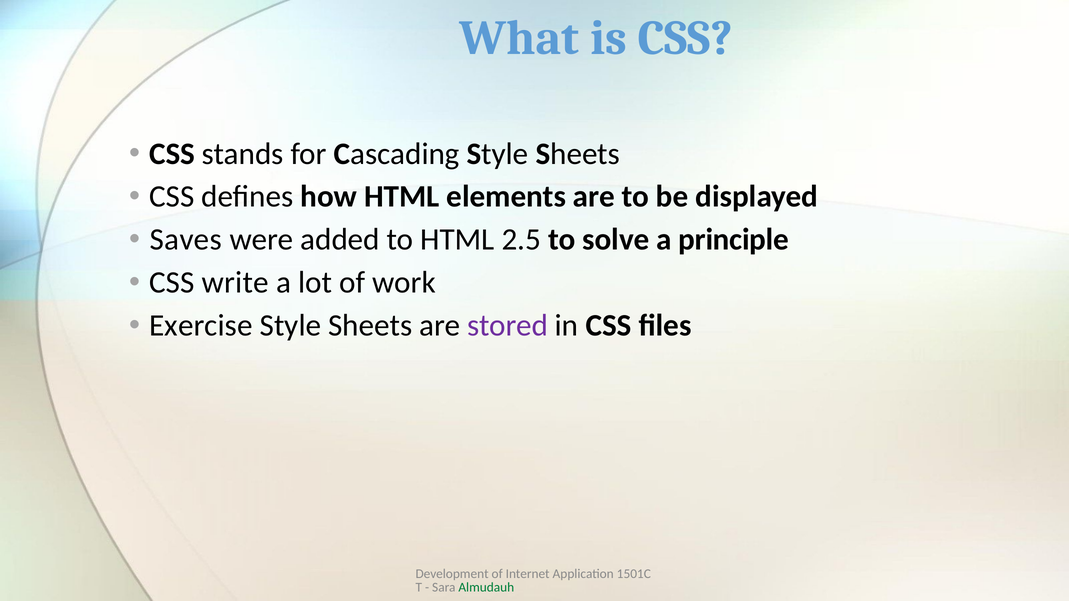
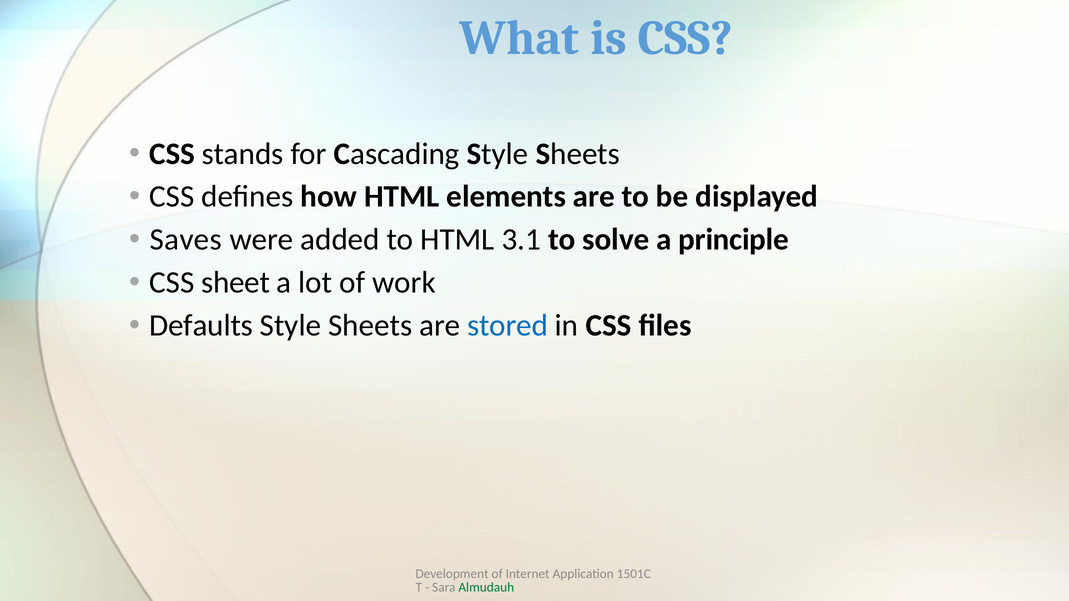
2.5: 2.5 -> 3.1
write: write -> sheet
Exercise: Exercise -> Defaults
stored colour: purple -> blue
